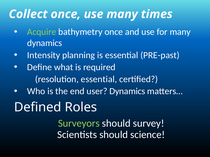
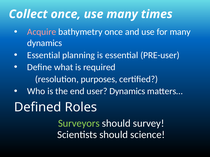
Acquire colour: light green -> pink
Intensity at (44, 55): Intensity -> Essential
PRE-past: PRE-past -> PRE-user
resolution essential: essential -> purposes
